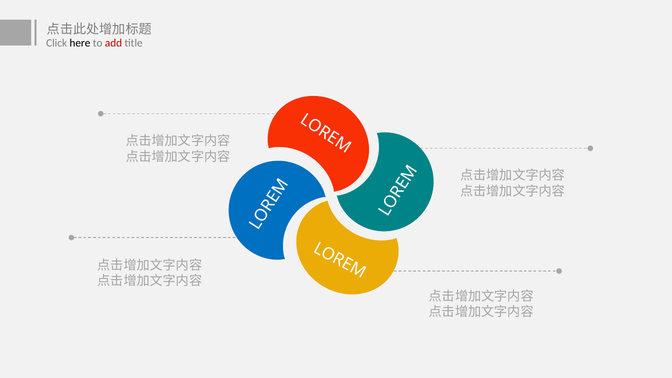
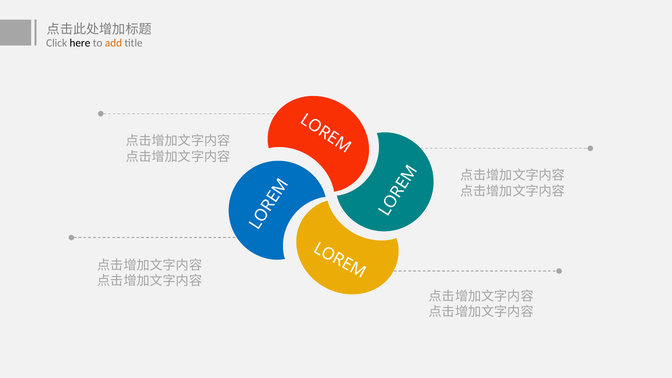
add colour: red -> orange
